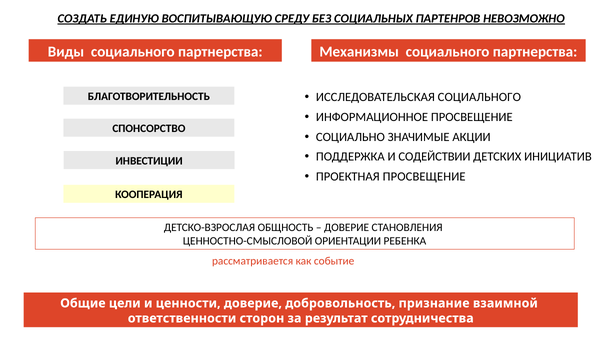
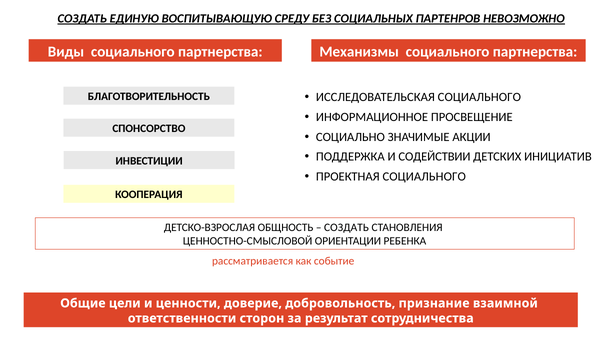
ПРОЕКТНАЯ ПРОСВЕЩЕНИЕ: ПРОСВЕЩЕНИЕ -> СОЦИАЛЬНОГО
ДОВЕРИЕ at (347, 228): ДОВЕРИЕ -> СОЗДАТЬ
